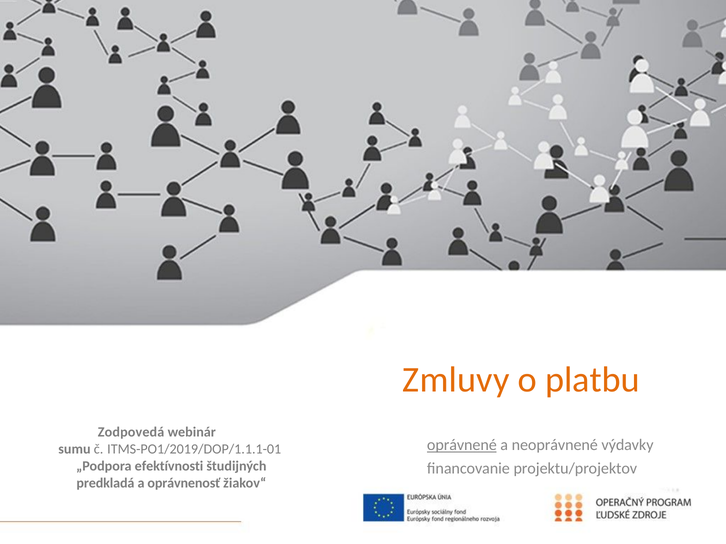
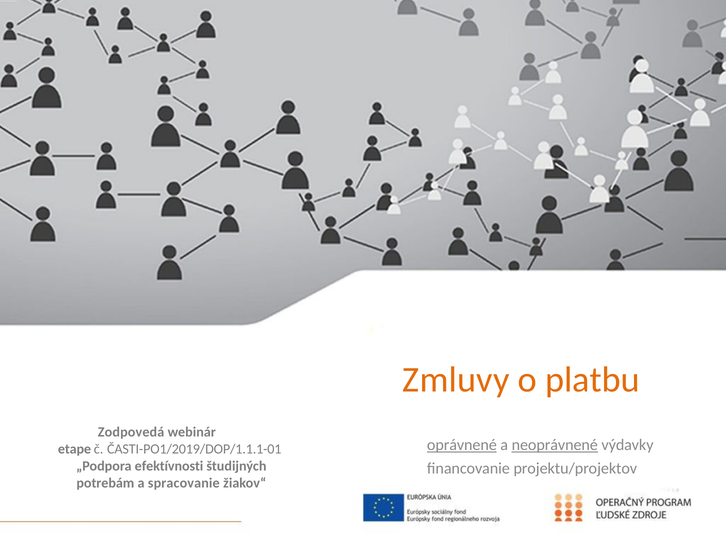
neoprávnené underline: none -> present
sumu: sumu -> etape
ITMS-PO1/2019/DOP/1.1.1-01: ITMS-PO1/2019/DOP/1.1.1-01 -> ČASTI-PO1/2019/DOP/1.1.1-01
predkladá: predkladá -> potrebám
oprávnenosť: oprávnenosť -> spracovanie
